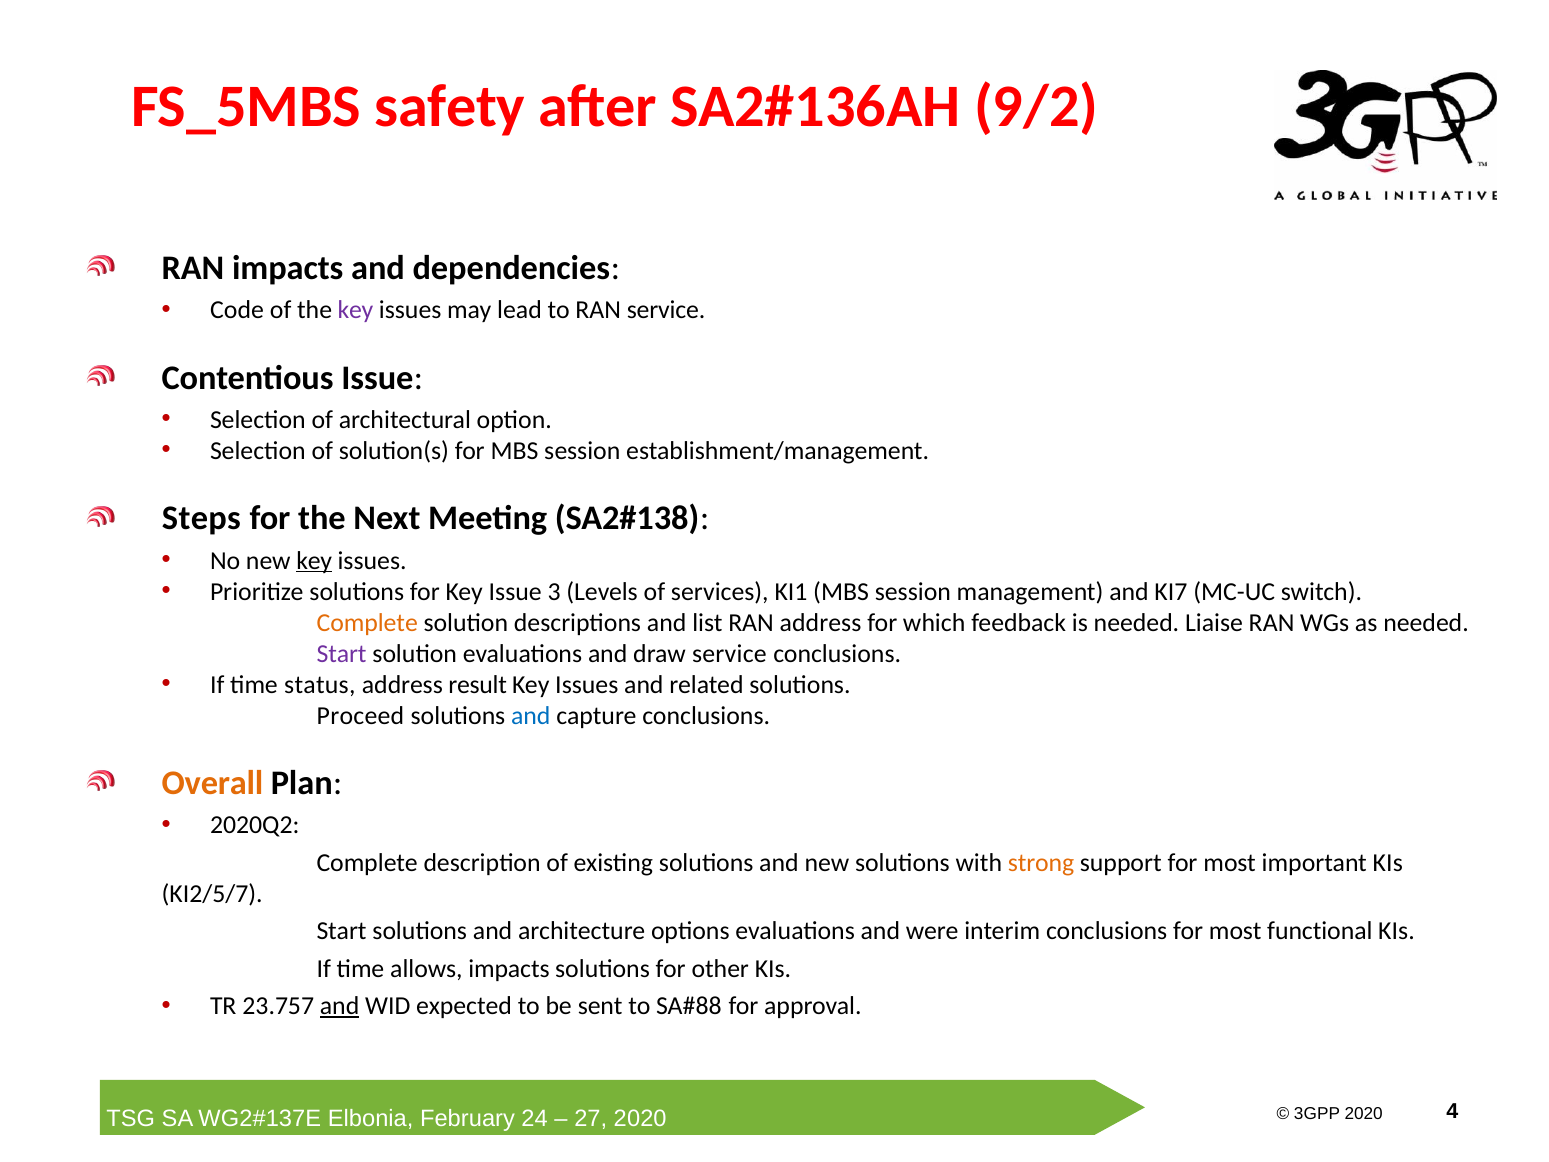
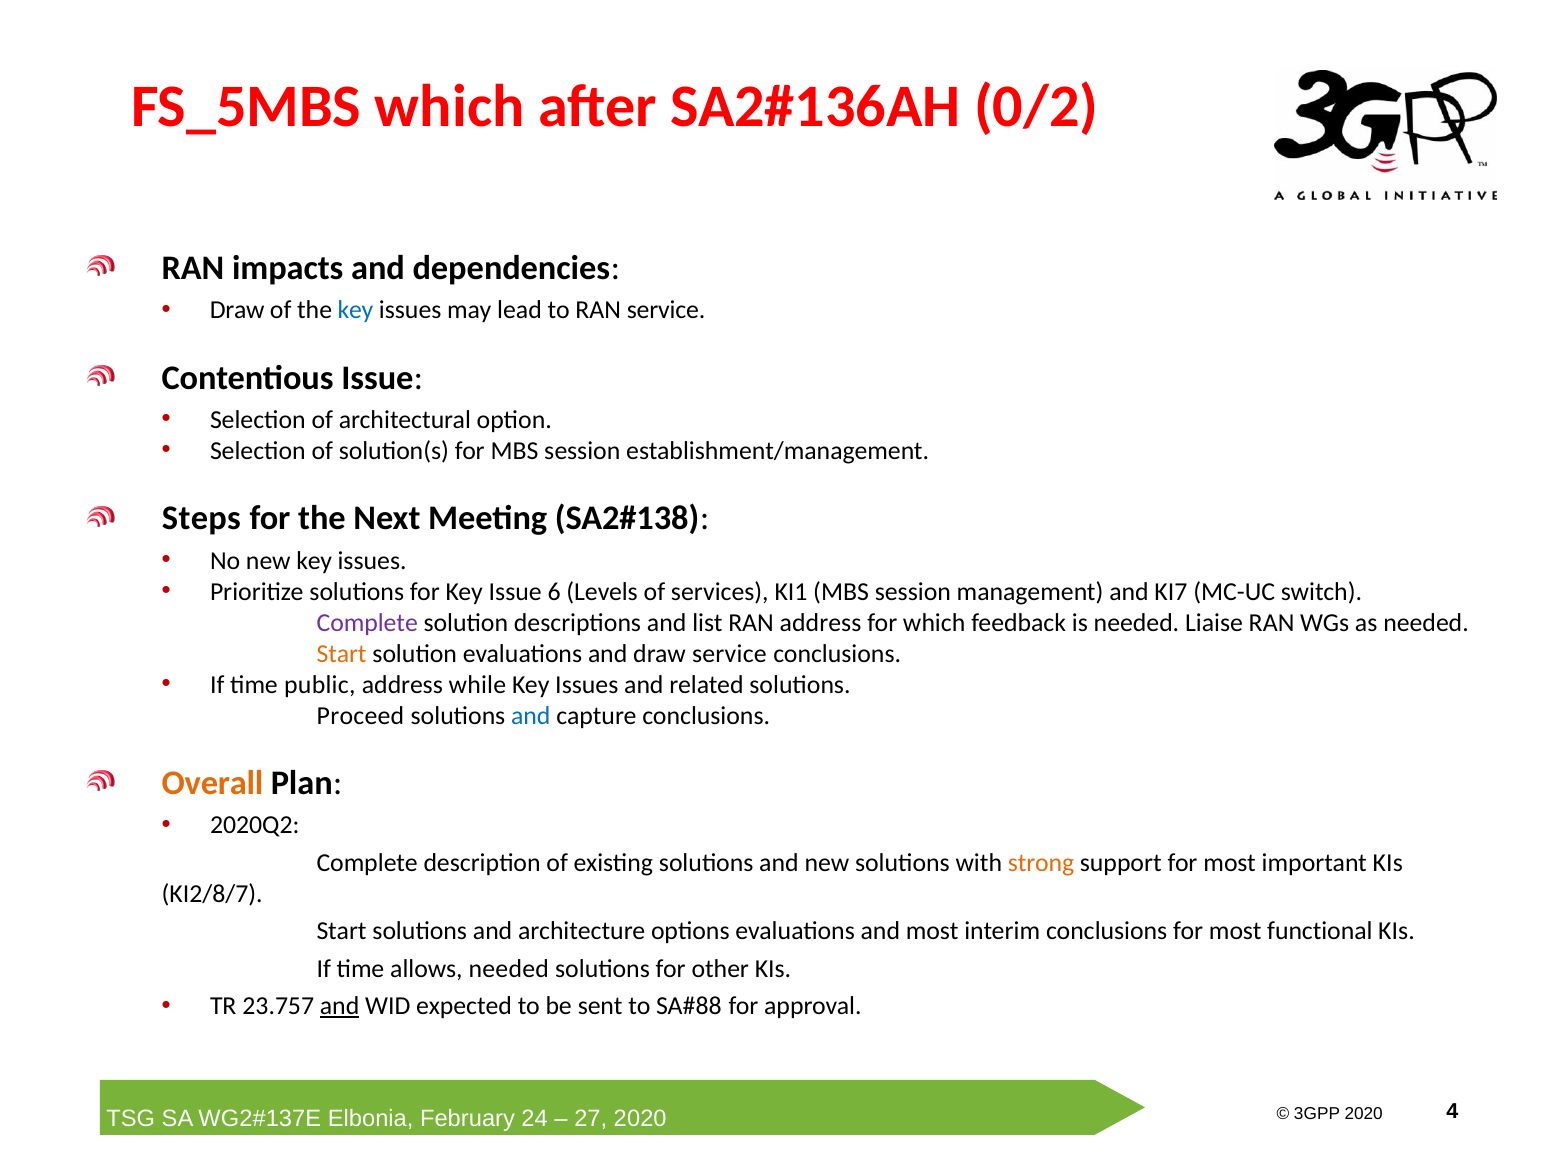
FS_5MBS safety: safety -> which
9/2: 9/2 -> 0/2
Code at (237, 310): Code -> Draw
key at (356, 310) colour: purple -> blue
key at (314, 560) underline: present -> none
3: 3 -> 6
Complete at (367, 622) colour: orange -> purple
Start at (342, 653) colour: purple -> orange
status: status -> public
result: result -> while
KI2/5/7: KI2/5/7 -> KI2/8/7
and were: were -> most
allows impacts: impacts -> needed
